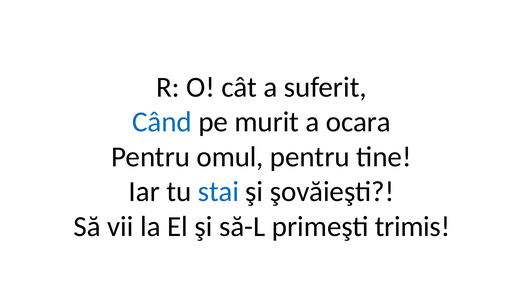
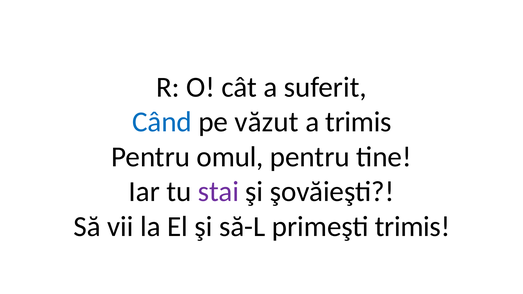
murit: murit -> văzut
a ocara: ocara -> trimis
stai colour: blue -> purple
